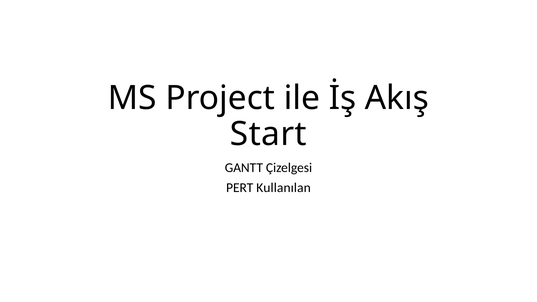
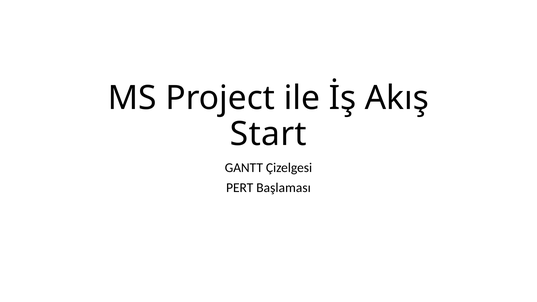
Kullanılan: Kullanılan -> Başlaması
